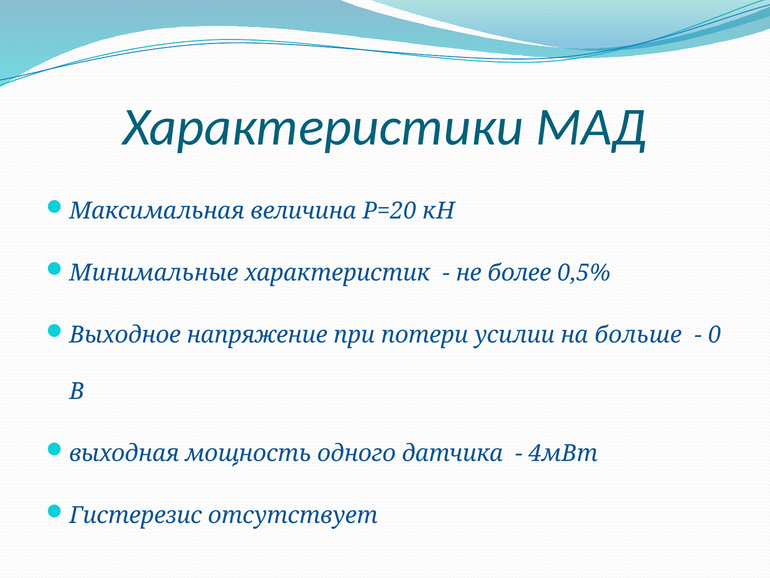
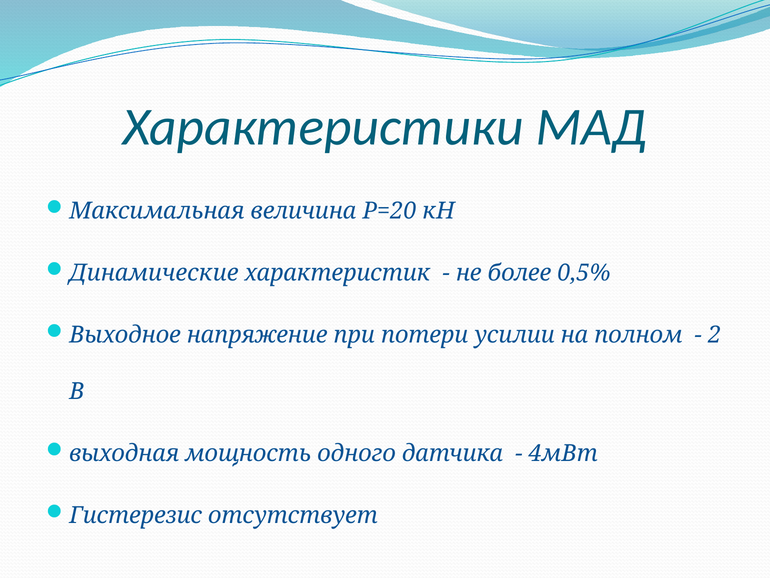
Минимальные: Минимальные -> Динамические
больше: больше -> полном
0: 0 -> 2
